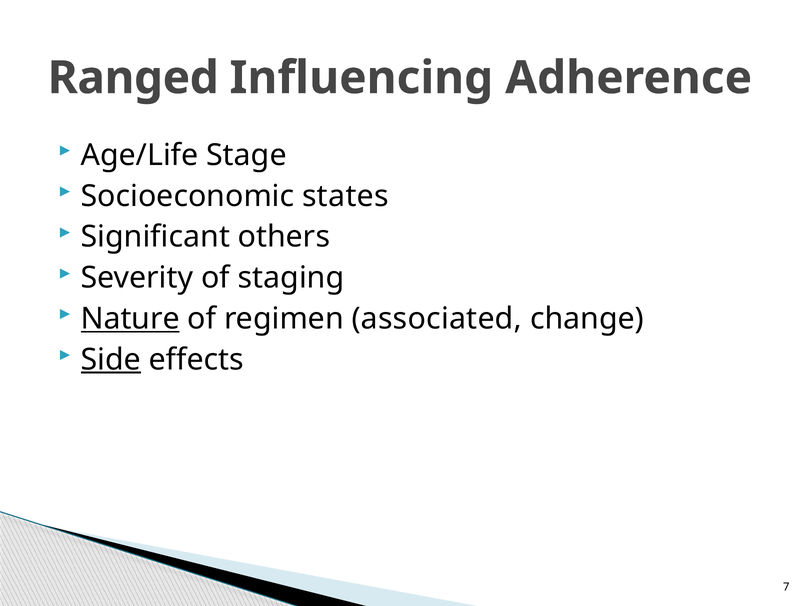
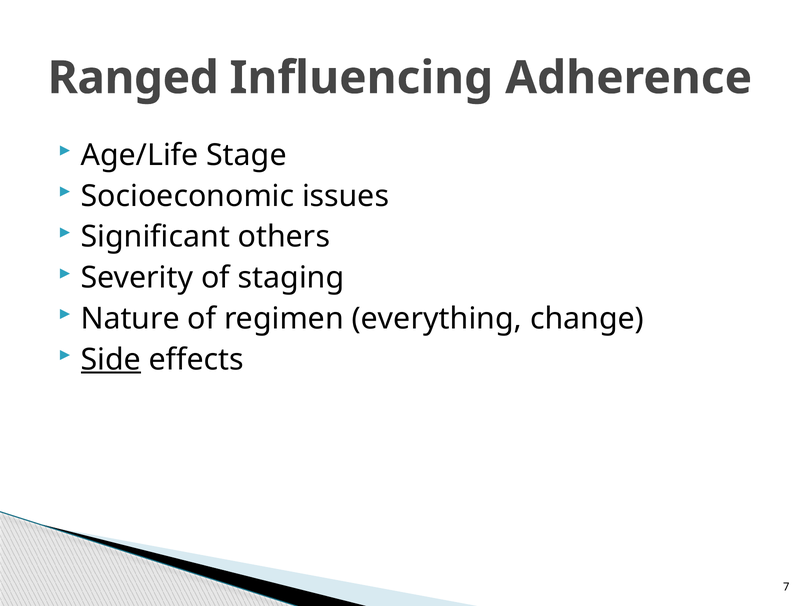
states: states -> issues
Nature underline: present -> none
associated: associated -> everything
